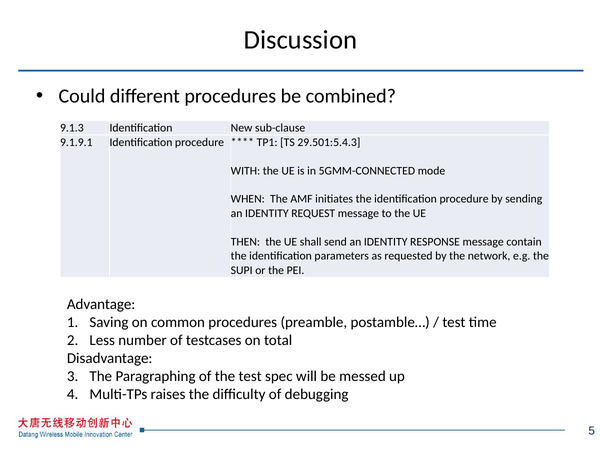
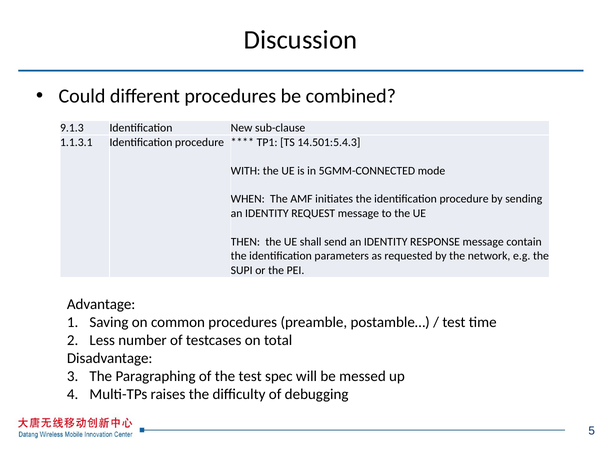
9.1.9.1: 9.1.9.1 -> 1.1.3.1
29.501:5.4.3: 29.501:5.4.3 -> 14.501:5.4.3
